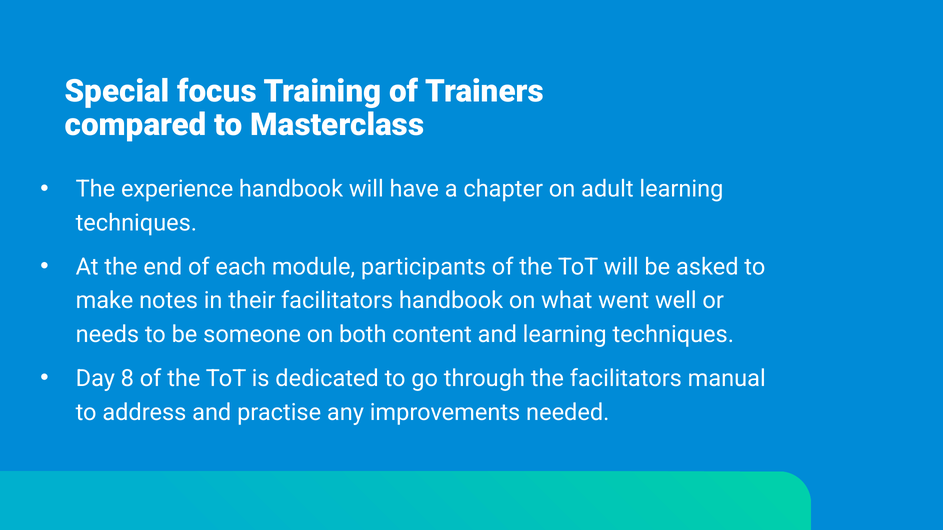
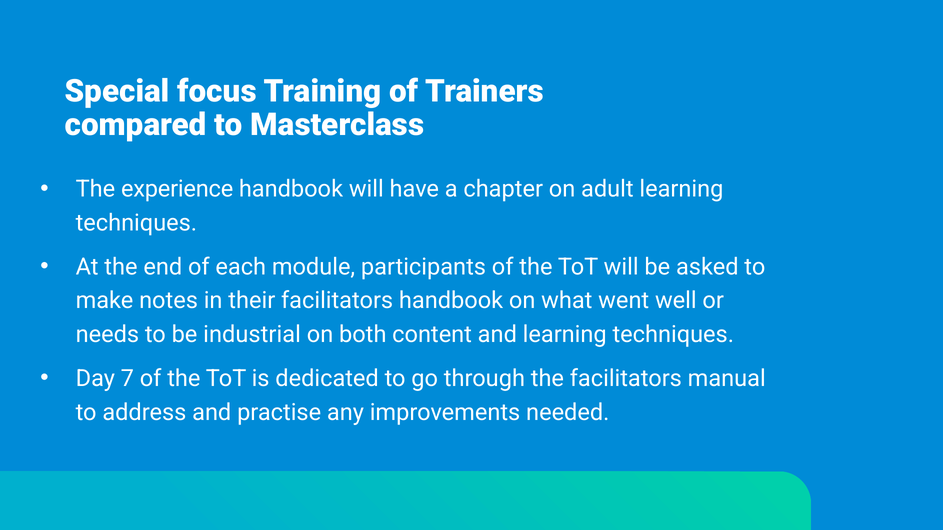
someone: someone -> industrial
8: 8 -> 7
